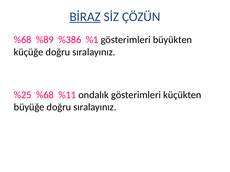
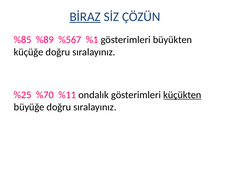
%68 at (23, 40): %68 -> %85
%386: %386 -> %567
%25 %68: %68 -> %70
küçükten underline: none -> present
